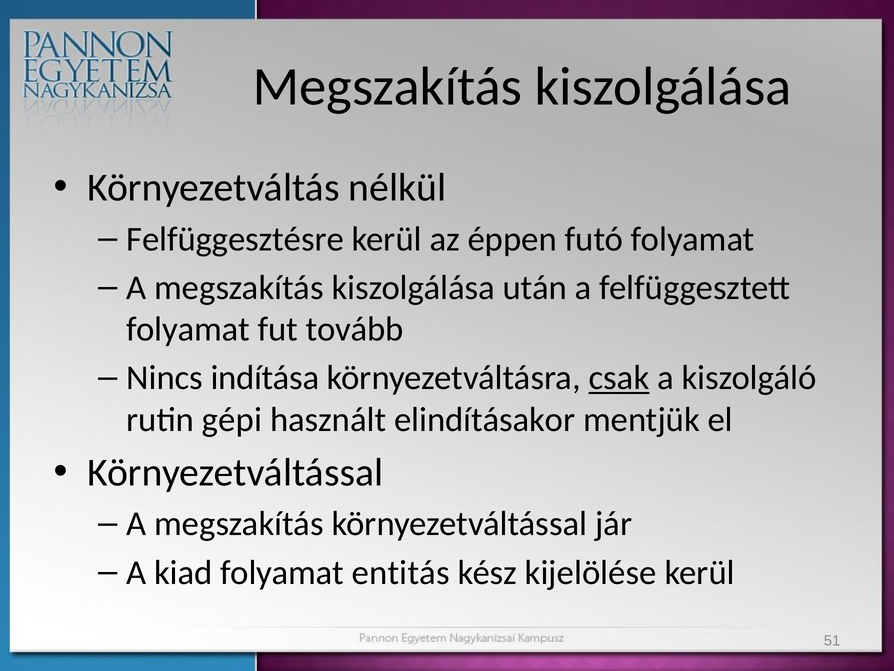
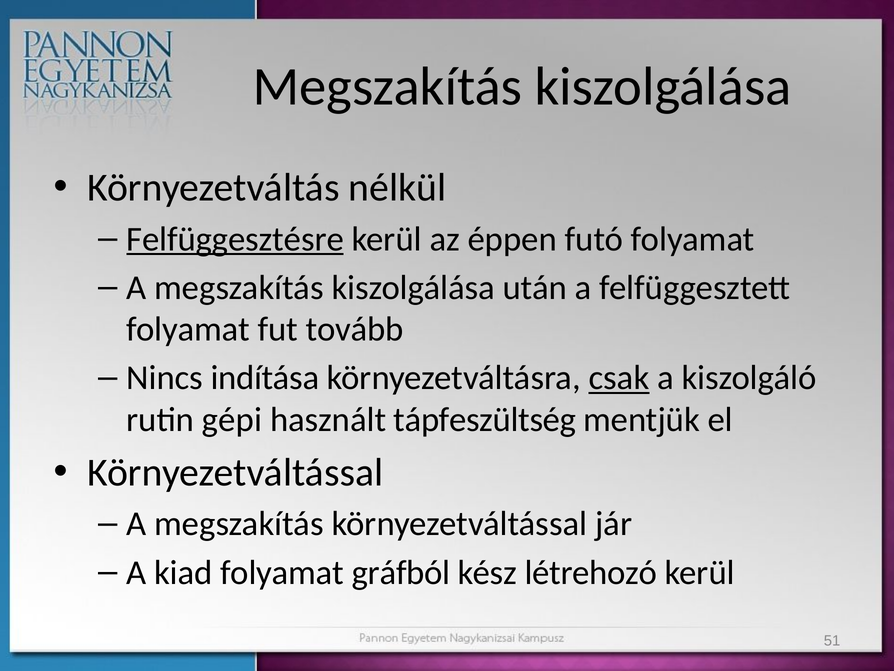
Felfüggesztésre underline: none -> present
elindításakor: elindításakor -> tápfeszültség
entitás: entitás -> gráfból
kijelölése: kijelölése -> létrehozó
